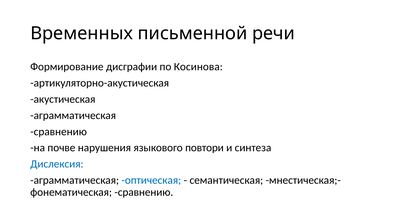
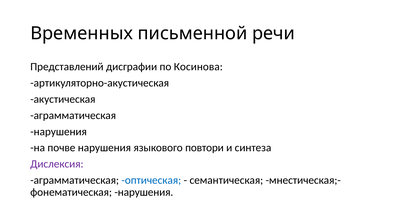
Формирование: Формирование -> Представлений
сравнению at (59, 132): сравнению -> нарушения
Дислексия colour: blue -> purple
сравнению at (144, 192): сравнению -> нарушения
